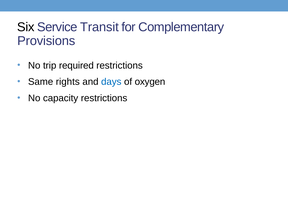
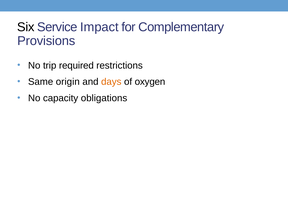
Transit: Transit -> Impact
rights: rights -> origin
days colour: blue -> orange
capacity restrictions: restrictions -> obligations
